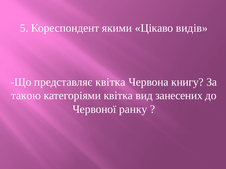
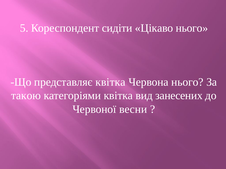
якими: якими -> сидіти
Цiкаво видів: видів -> нього
Червона книгу: книгу -> нього
ранку: ранку -> весни
